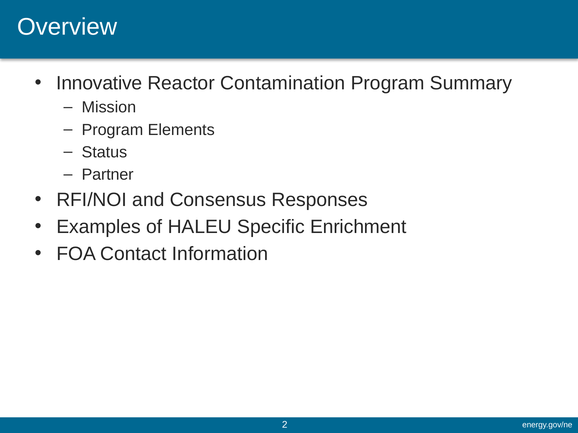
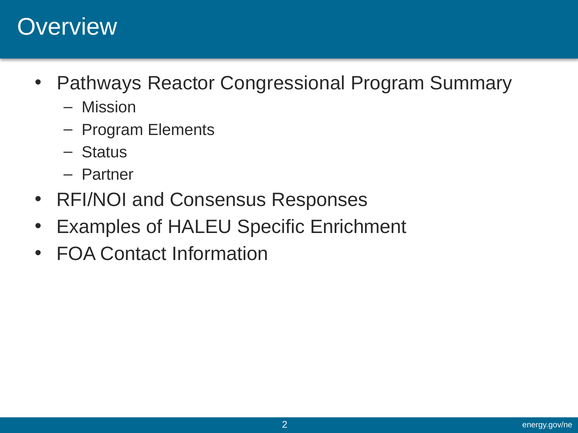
Innovative: Innovative -> Pathways
Contamination: Contamination -> Congressional
